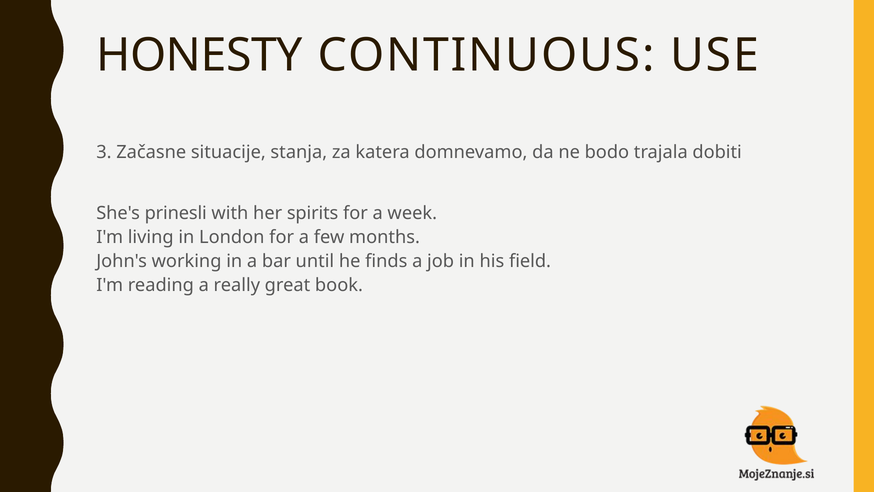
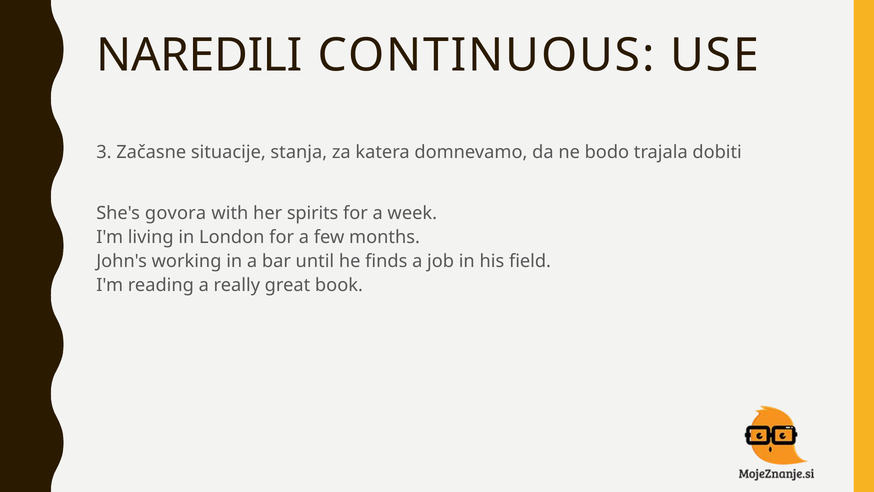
HONESTY: HONESTY -> NAREDILI
prinesli: prinesli -> govora
